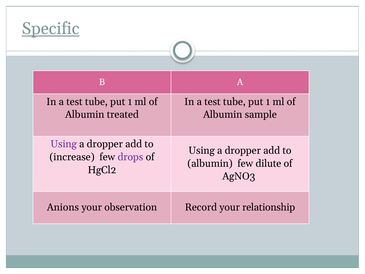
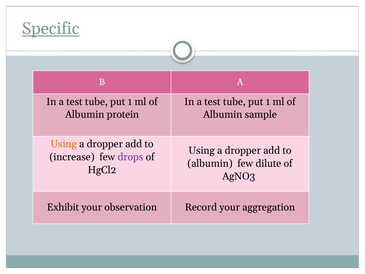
treated: treated -> protein
Using at (64, 144) colour: purple -> orange
Anions: Anions -> Exhibit
relationship: relationship -> aggregation
